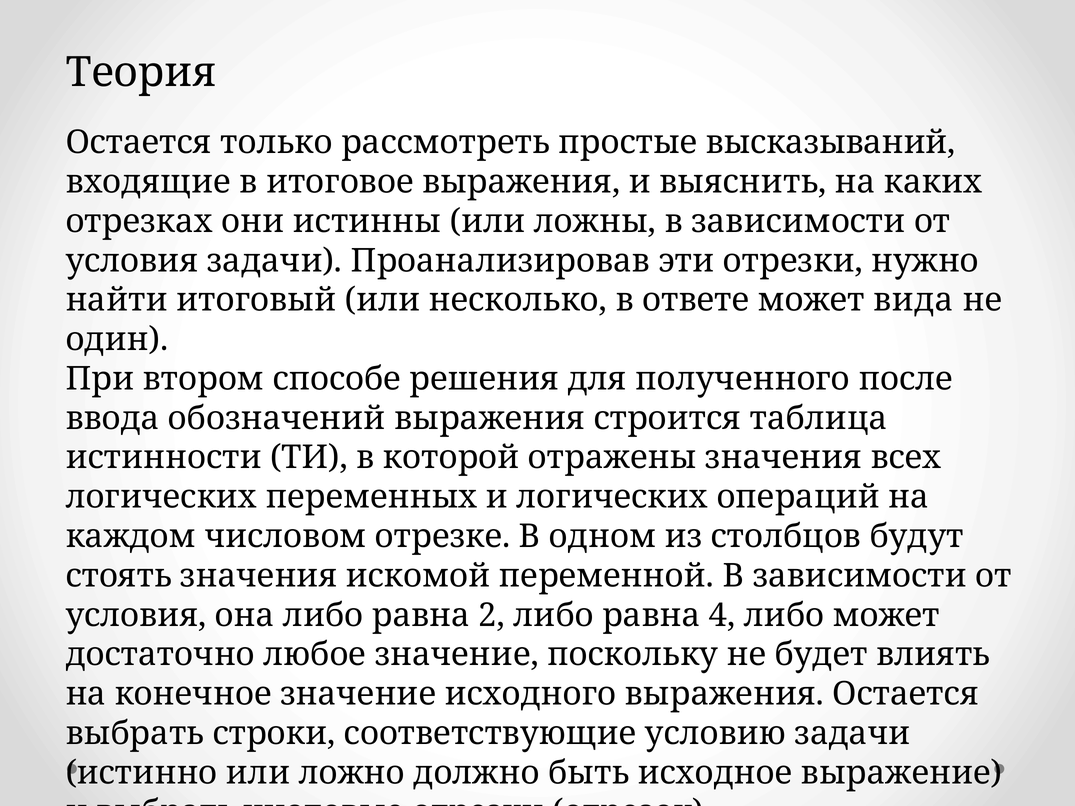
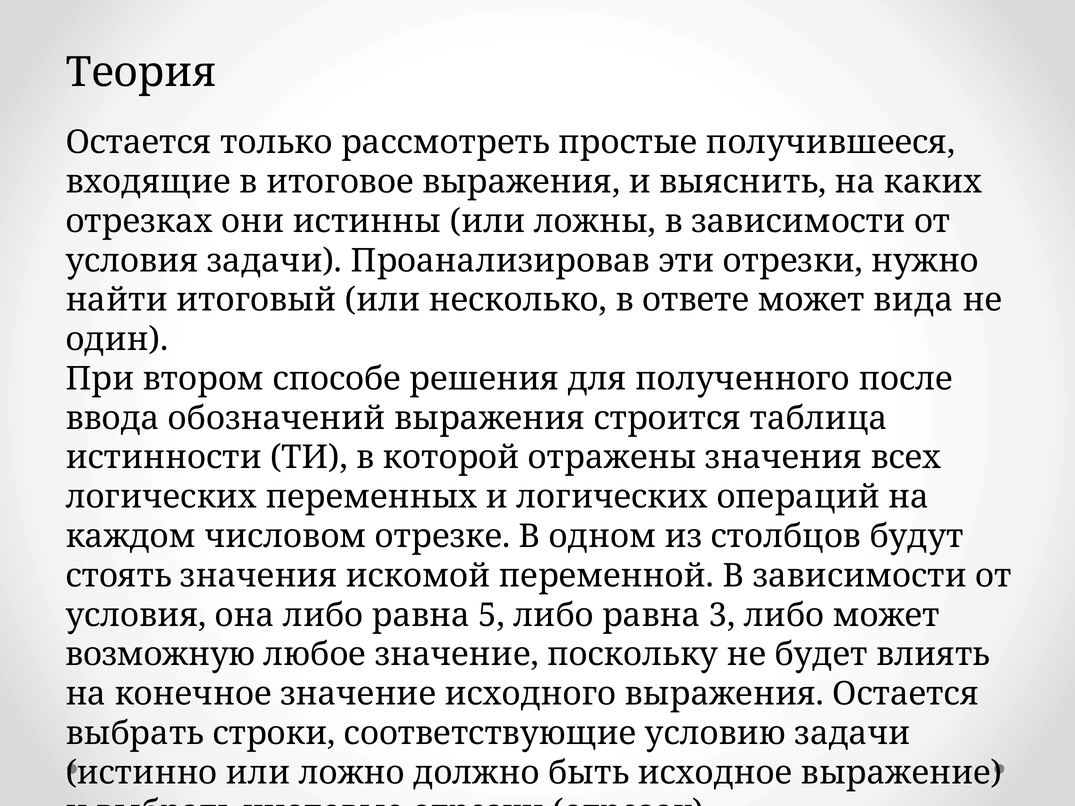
высказываний: высказываний -> получившееся
2: 2 -> 5
4: 4 -> 3
достаточно: достаточно -> возможную
